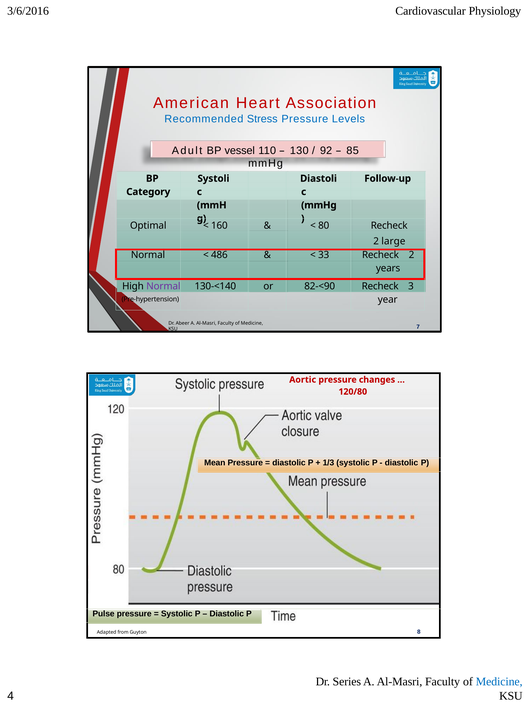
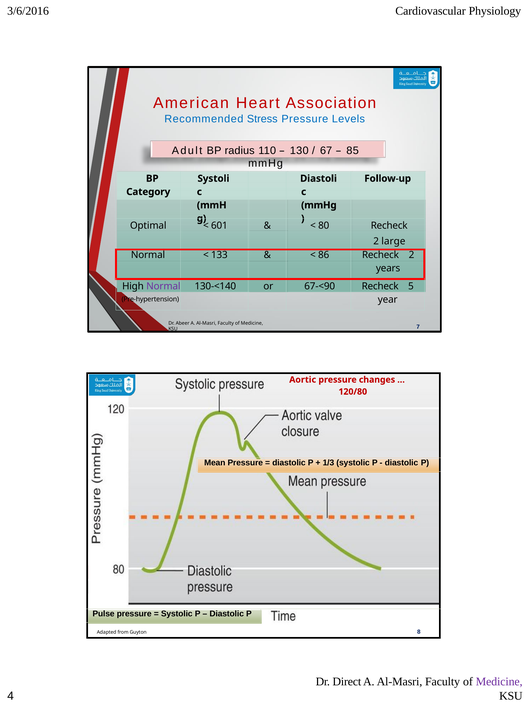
vessel: vessel -> radius
92: 92 -> 67
160: 160 -> 601
486: 486 -> 133
33: 33 -> 86
82-<90: 82-<90 -> 67-<90
3: 3 -> 5
Series: Series -> Direct
Medicine at (499, 681) colour: blue -> purple
